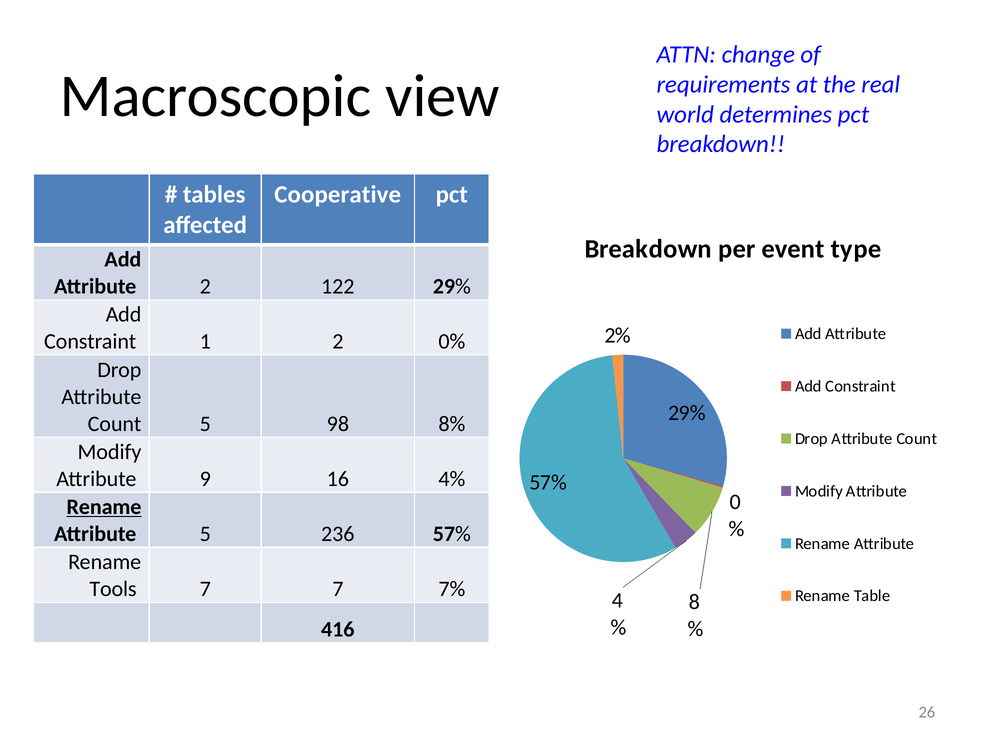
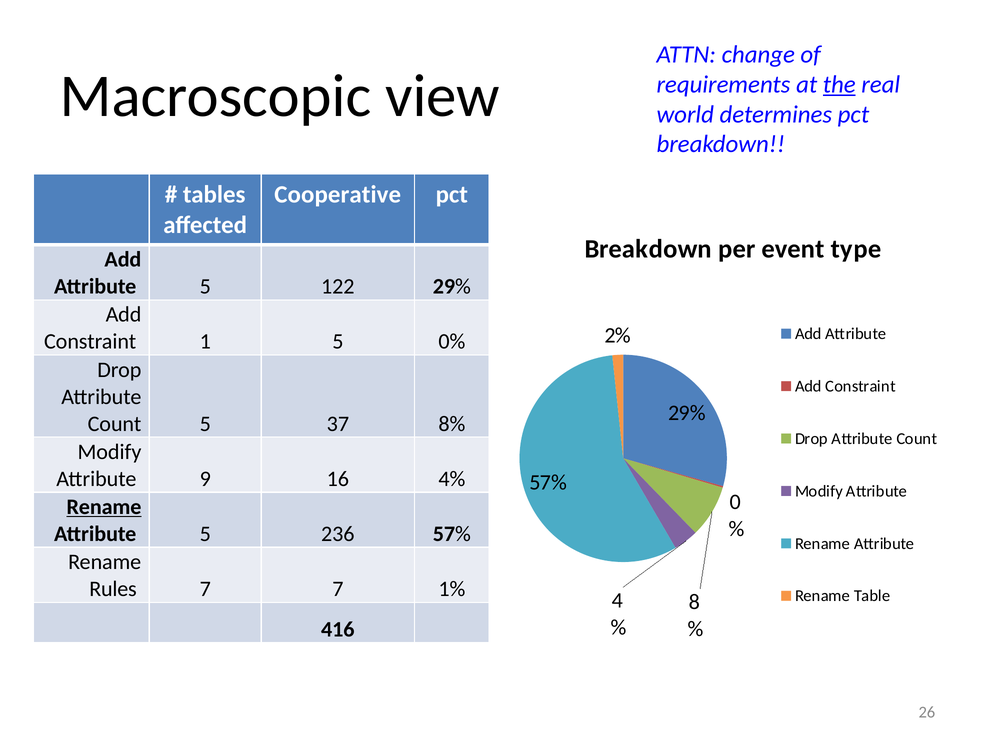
the underline: none -> present
2 at (205, 287): 2 -> 5
1 2: 2 -> 5
98: 98 -> 37
Tools: Tools -> Rules
7%: 7% -> 1%
